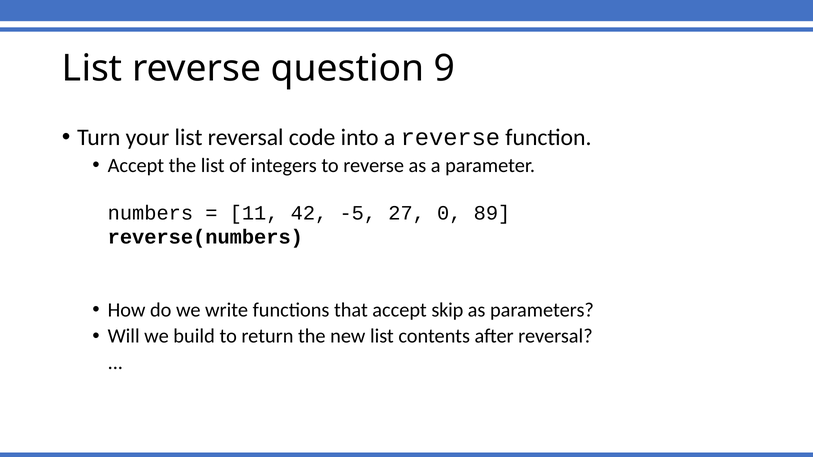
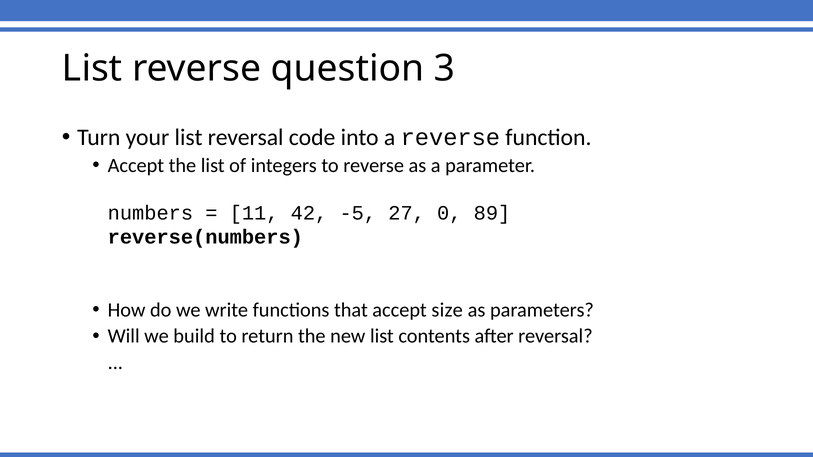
9: 9 -> 3
skip: skip -> size
